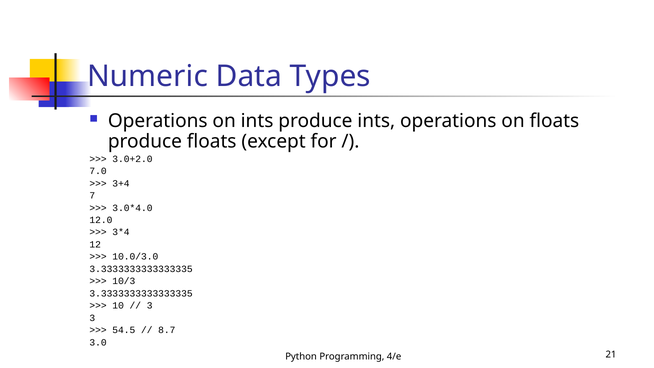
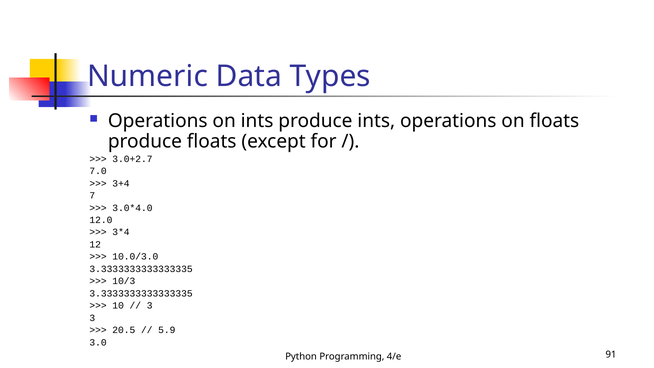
3.0+2.0: 3.0+2.0 -> 3.0+2.7
54.5: 54.5 -> 20.5
8.7: 8.7 -> 5.9
21: 21 -> 91
